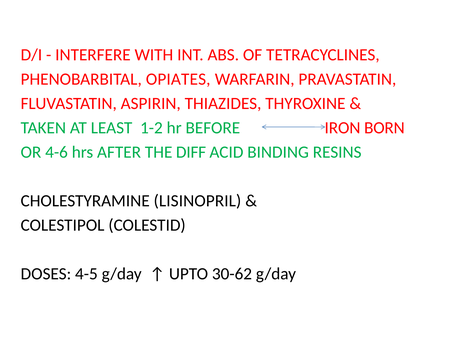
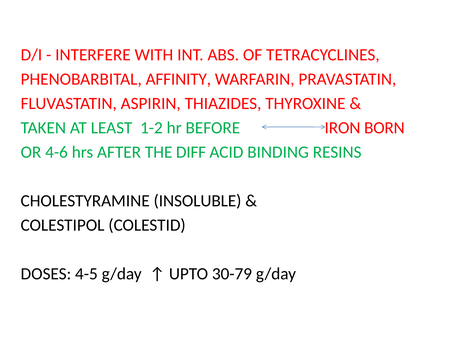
OPIATES: OPIATES -> AFFINITY
LISINOPRIL: LISINOPRIL -> INSOLUBLE
30-62: 30-62 -> 30-79
